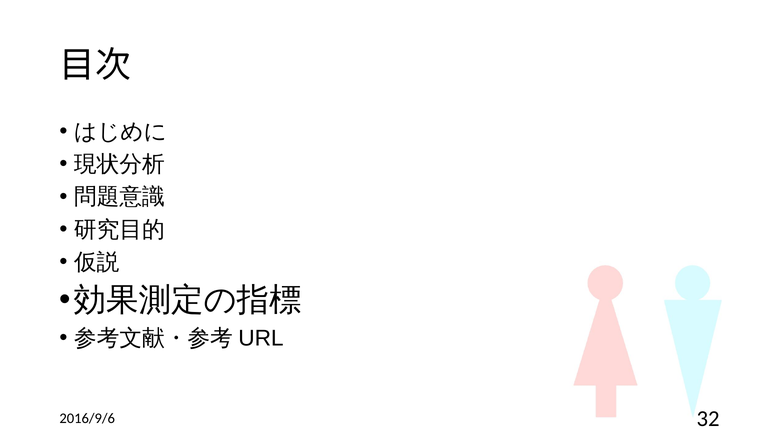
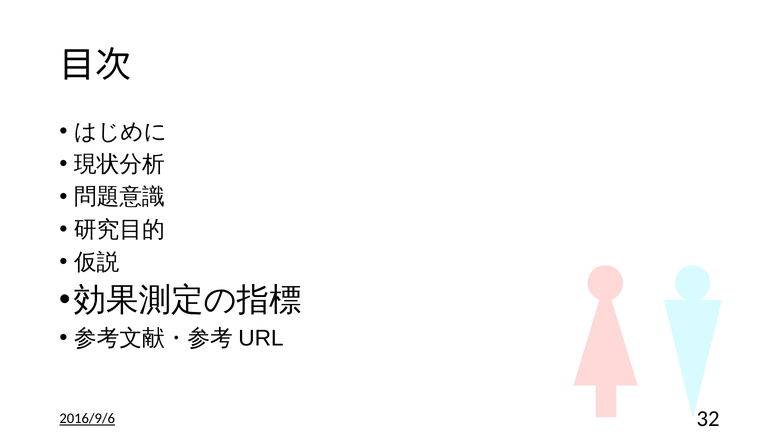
2016/9/6 underline: none -> present
